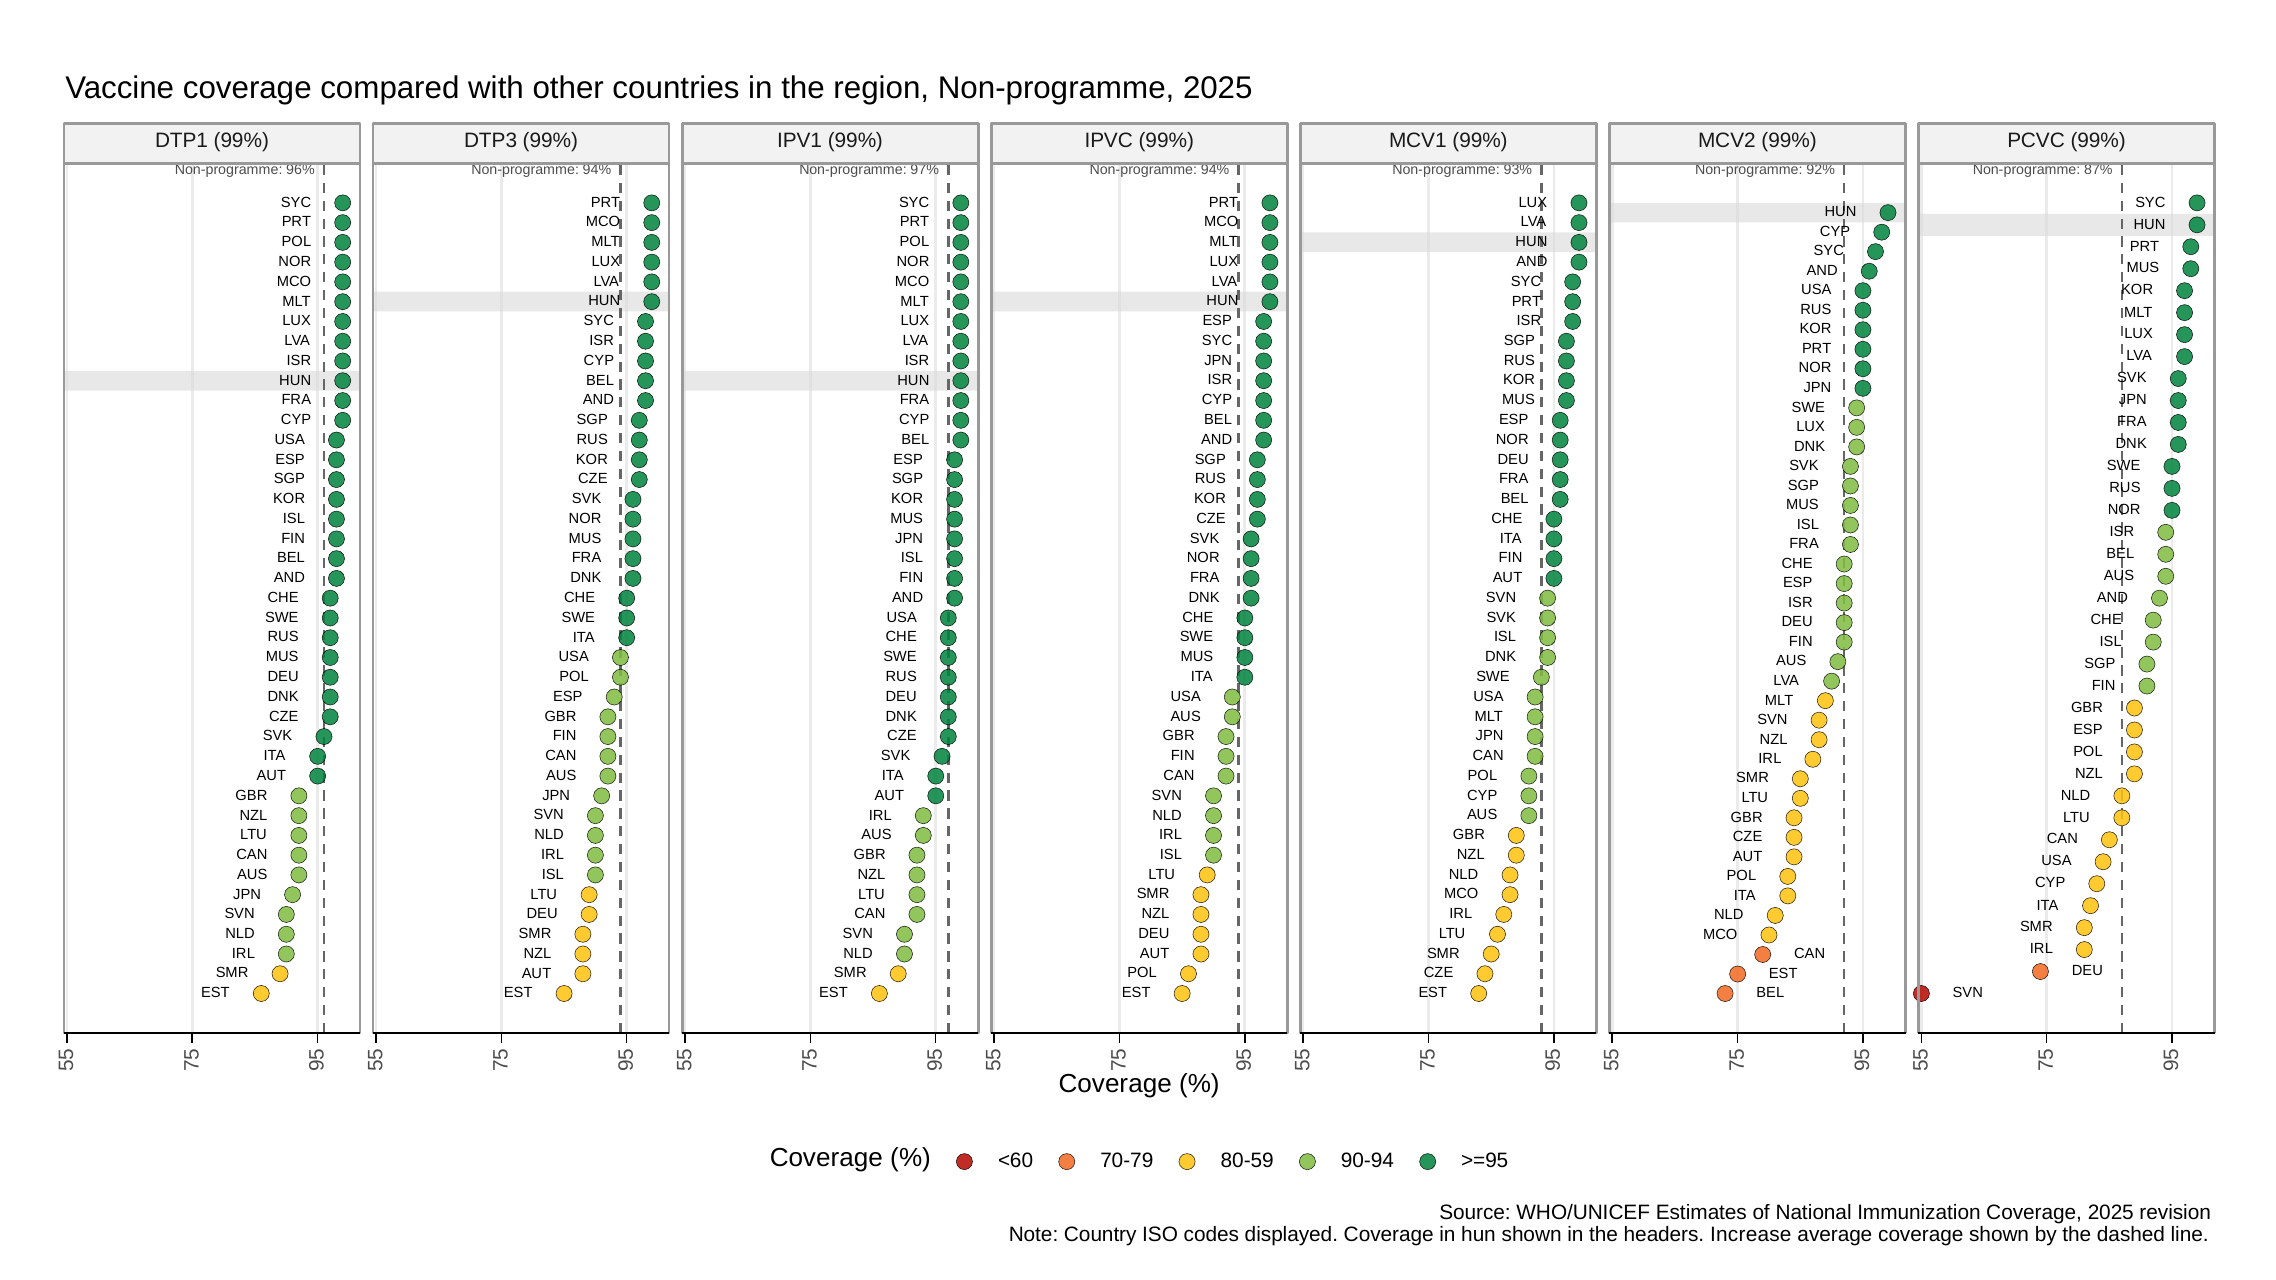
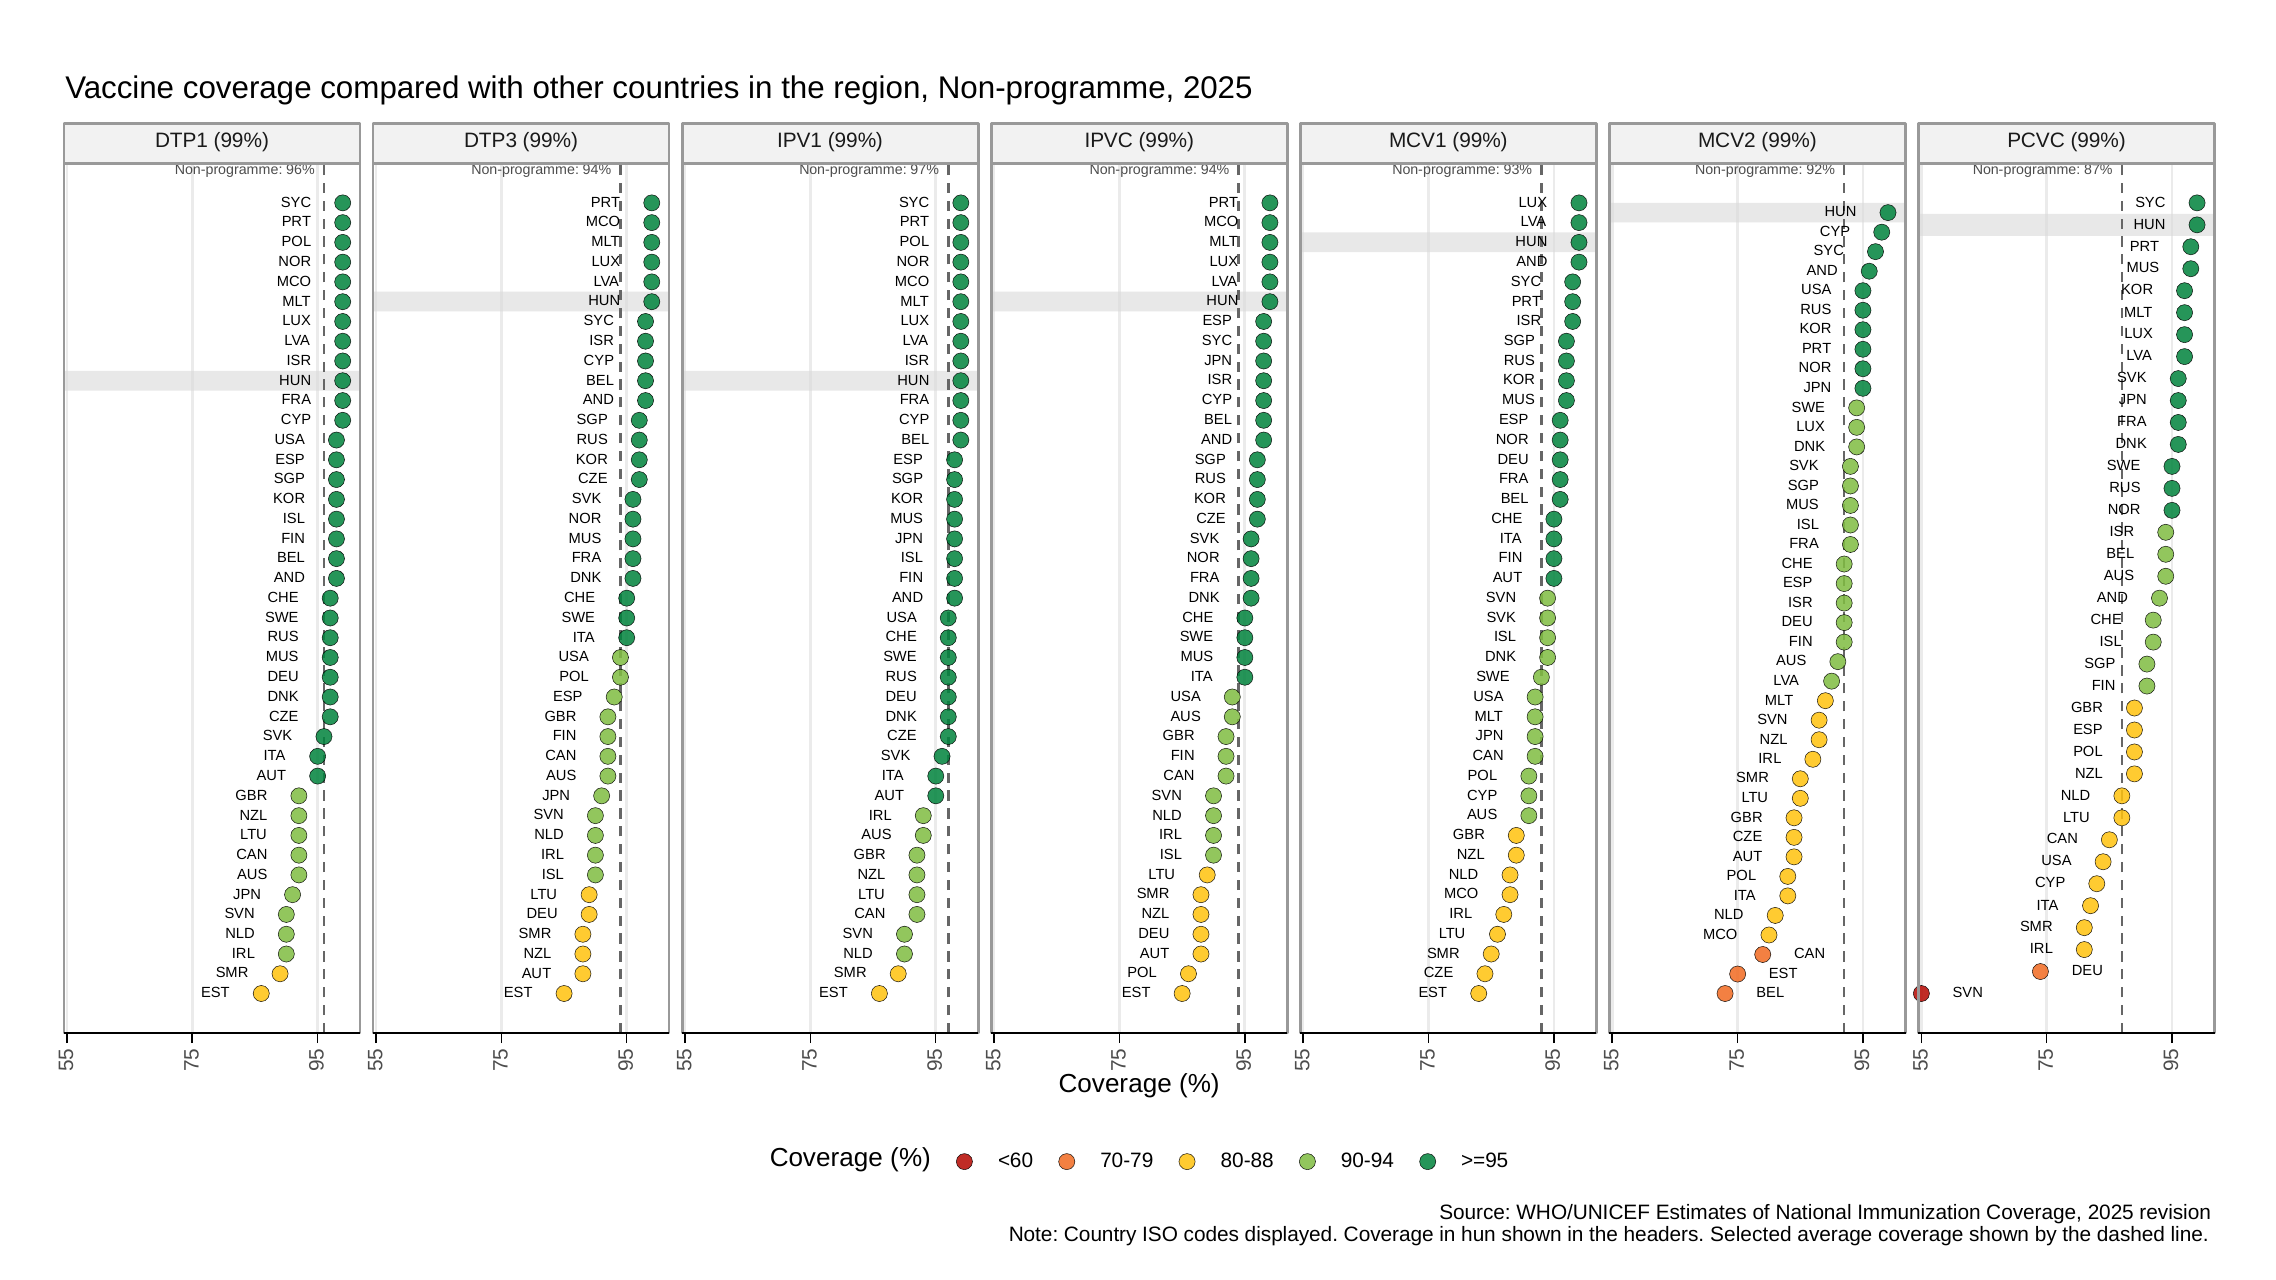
80-59: 80-59 -> 80-88
Increase: Increase -> Selected
